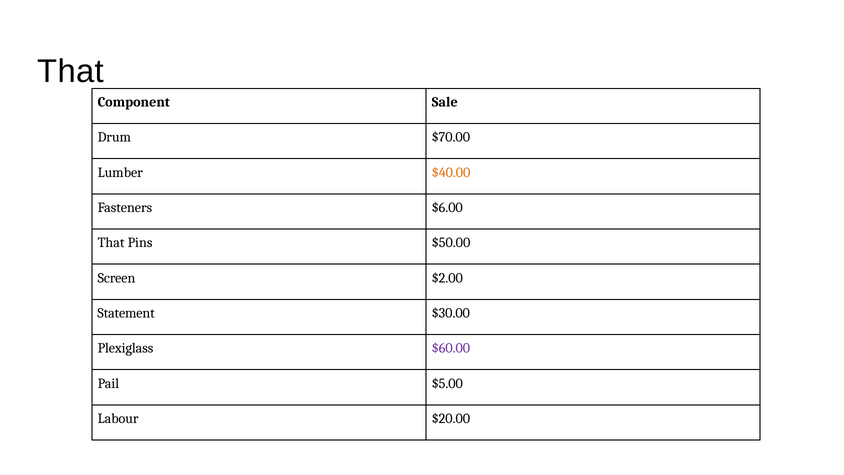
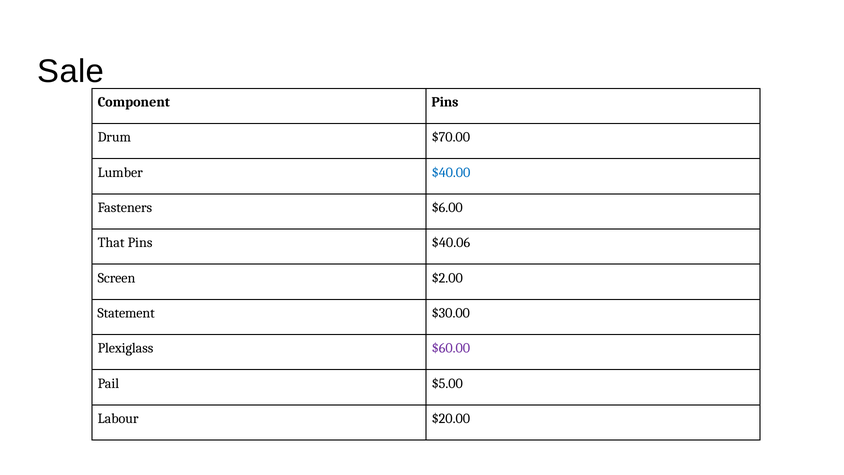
That at (71, 72): That -> Sale
Component Sale: Sale -> Pins
$40.00 colour: orange -> blue
$50.00: $50.00 -> $40.06
